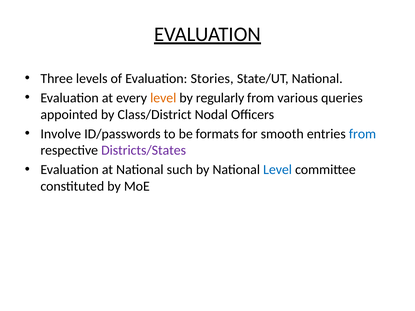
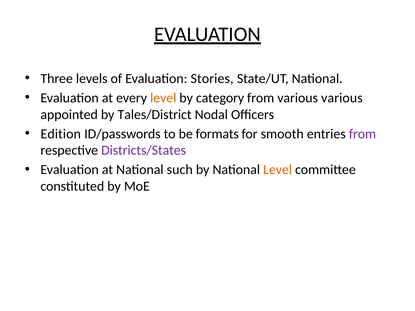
regularly: regularly -> category
various queries: queries -> various
Class/District: Class/District -> Tales/District
Involve: Involve -> Edition
from at (363, 134) colour: blue -> purple
Level at (278, 170) colour: blue -> orange
